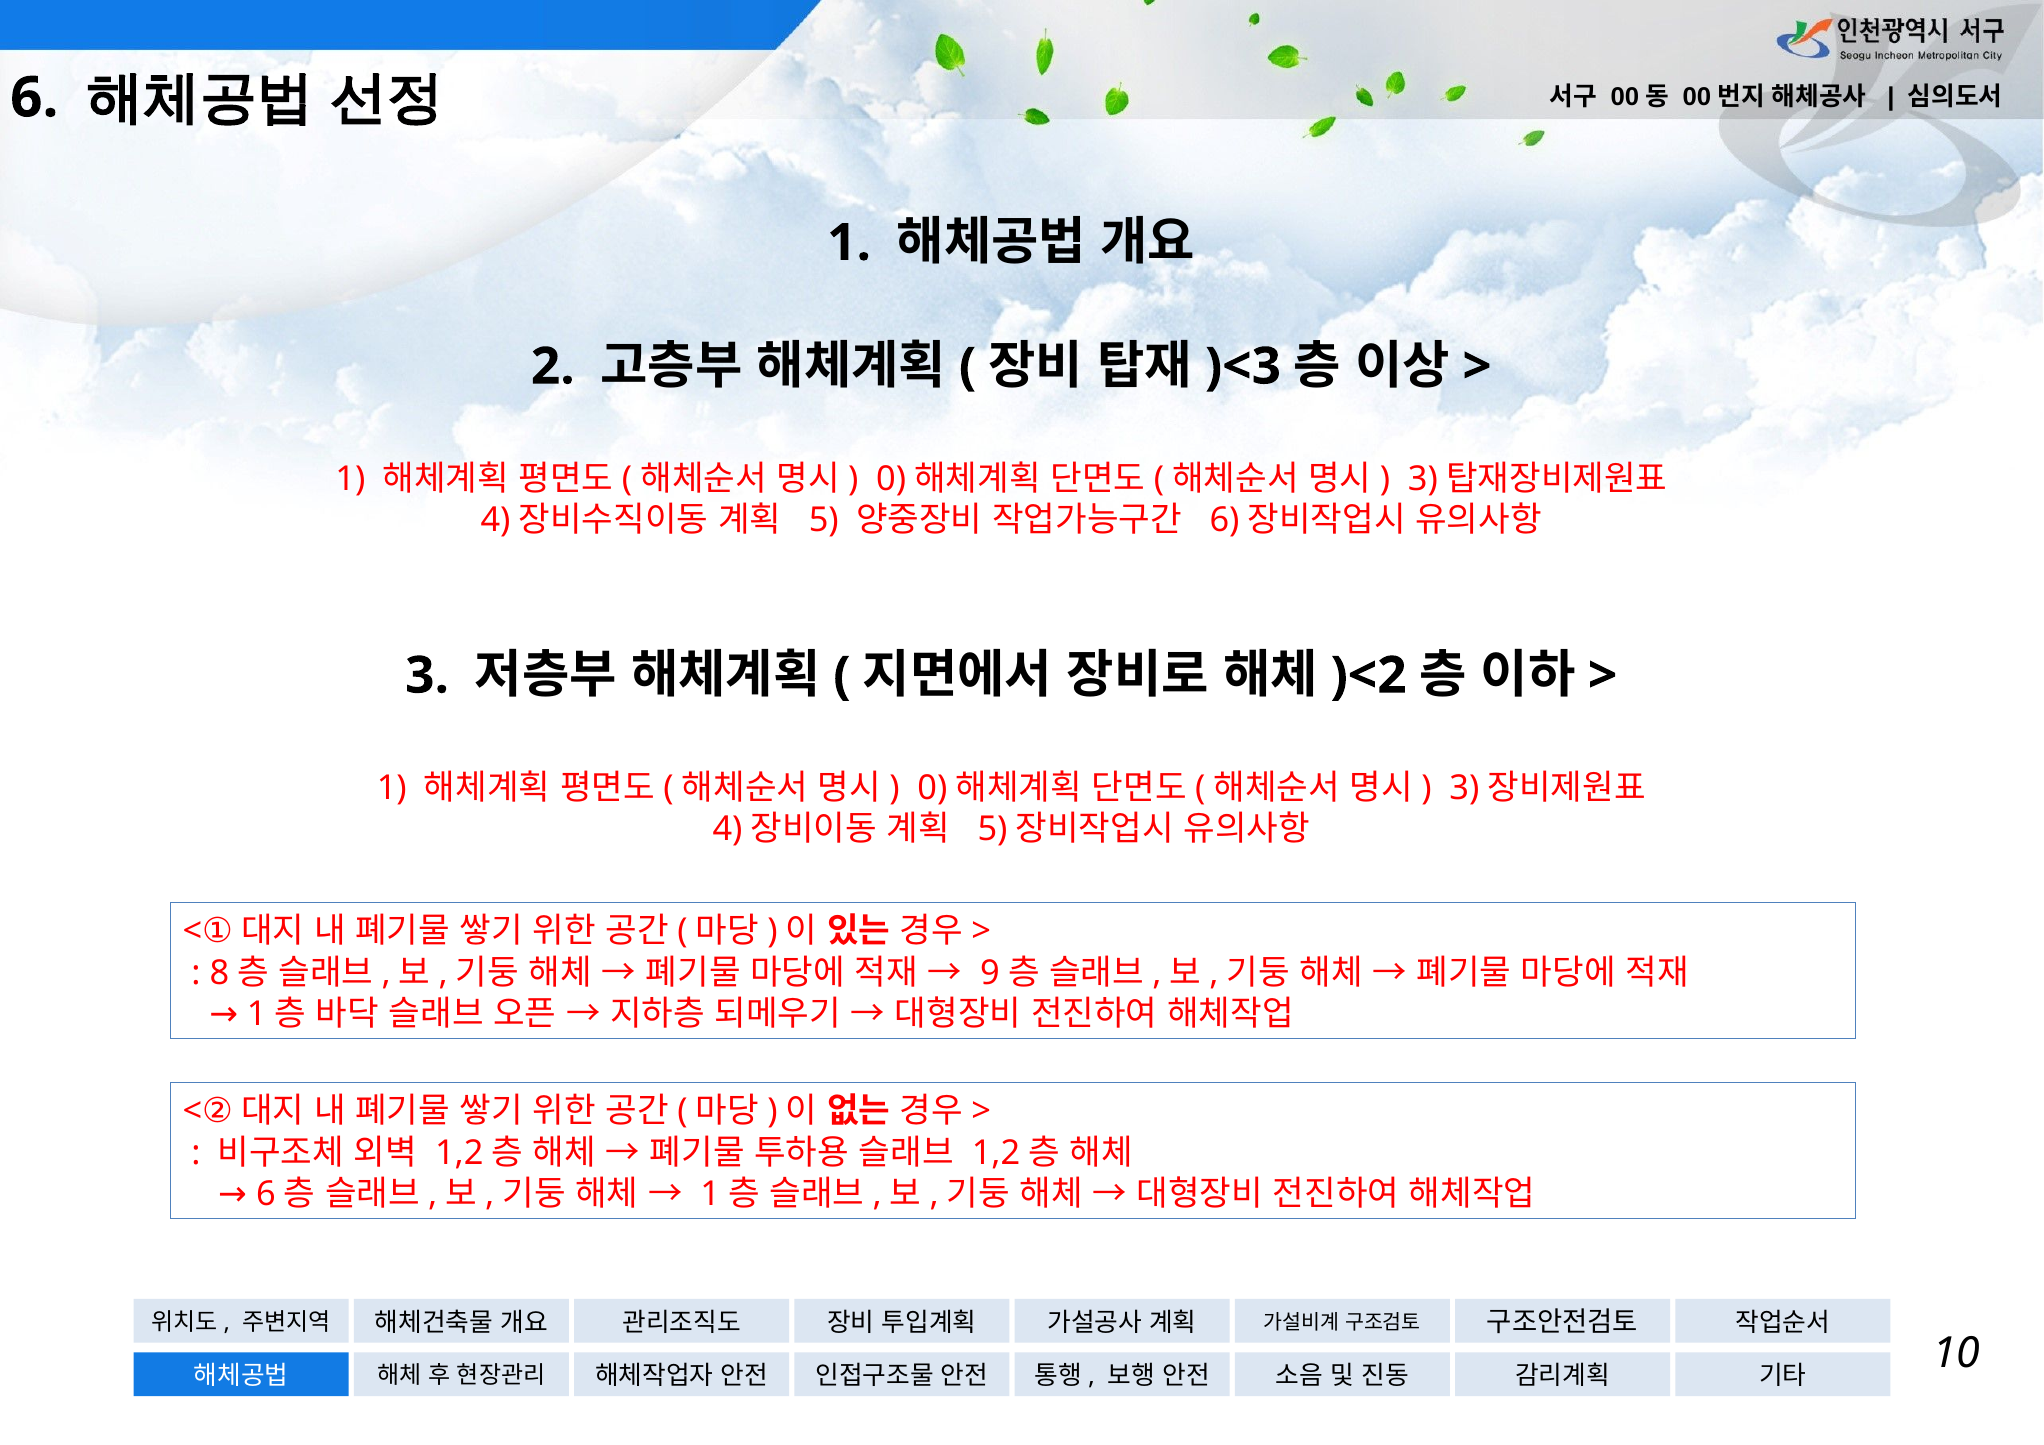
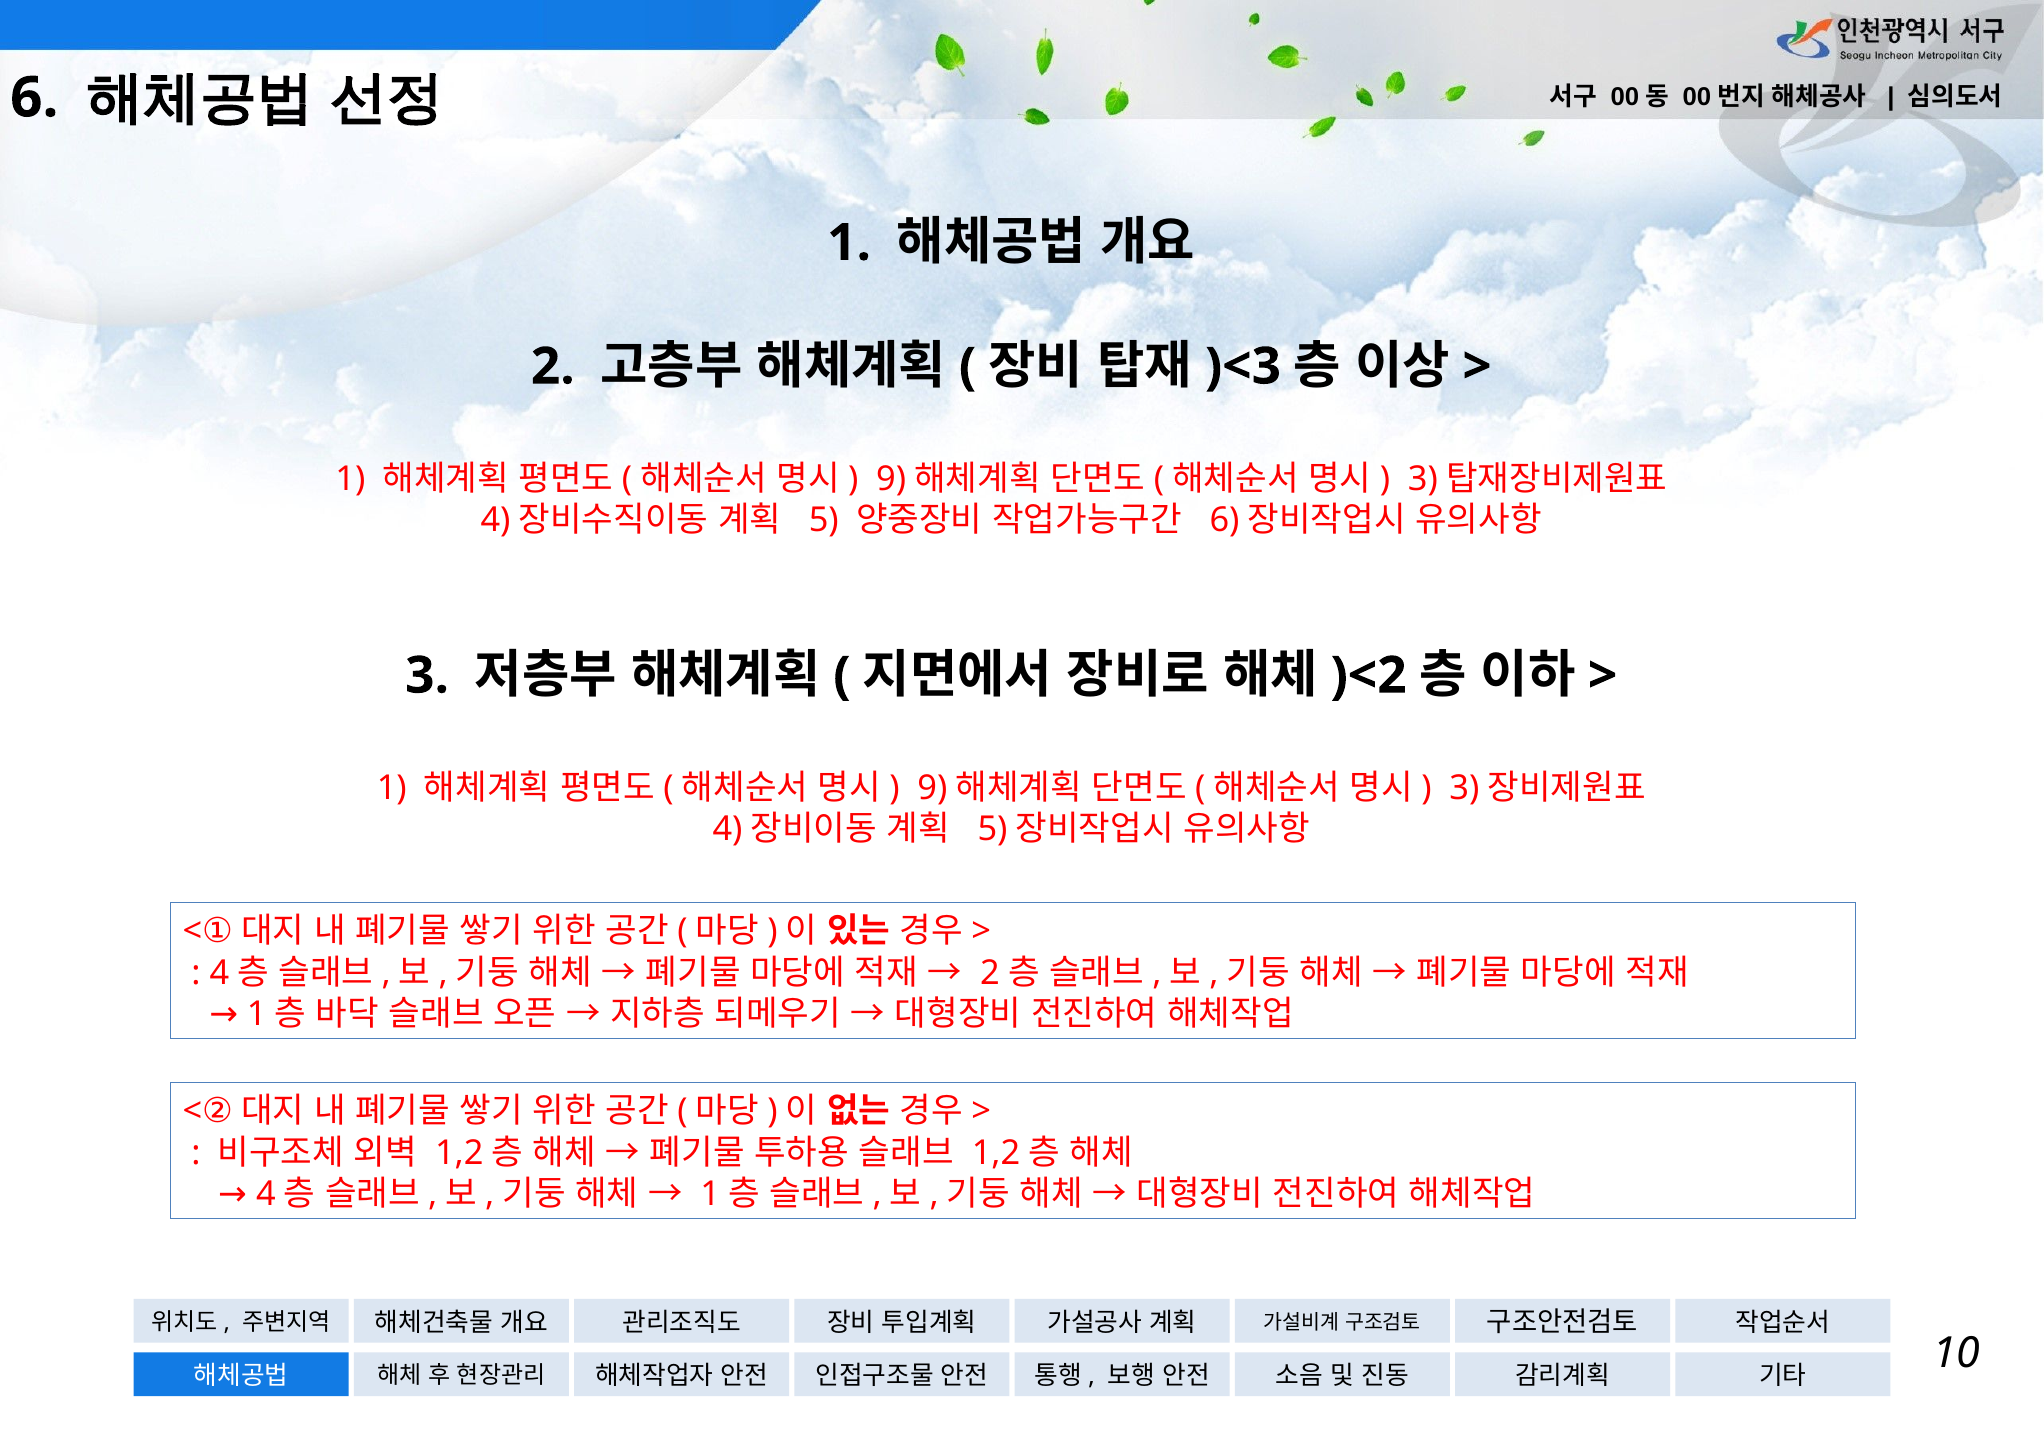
0 at (891, 479): 0 -> 9
0 at (932, 788): 0 -> 9
8 at (219, 973): 8 -> 4
9 at (990, 973): 9 -> 2
6 at (266, 1194): 6 -> 4
